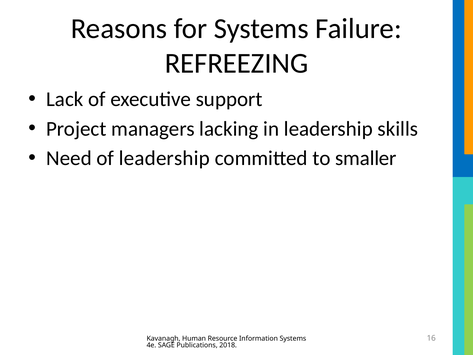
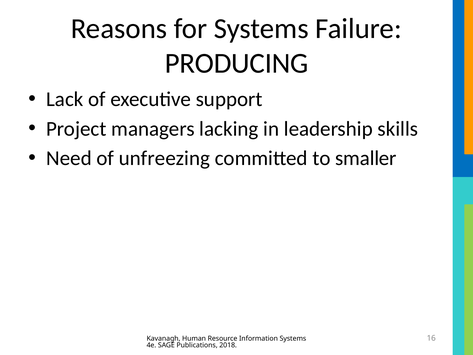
REFREEZING: REFREEZING -> PRODUCING
of leadership: leadership -> unfreezing
